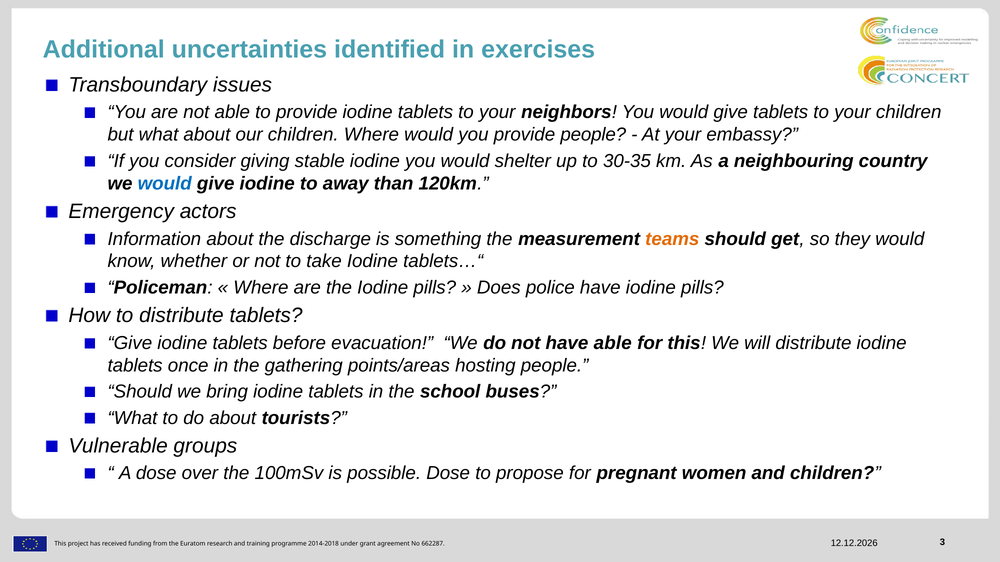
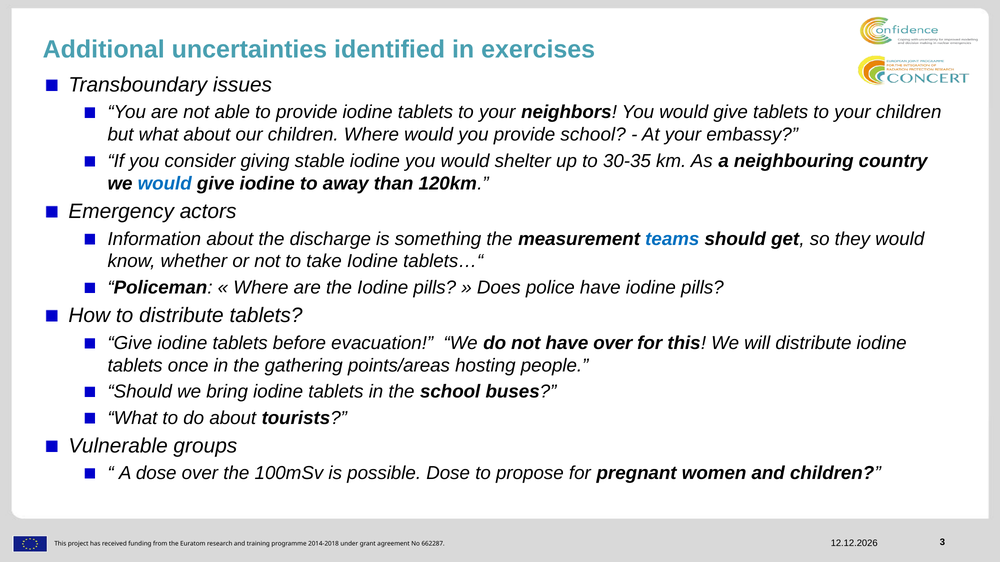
provide people: people -> school
teams colour: orange -> blue
have able: able -> over
